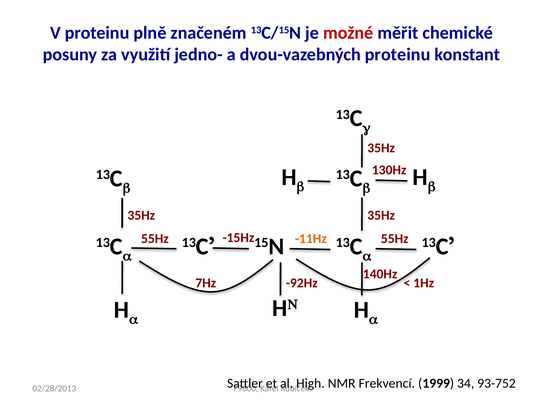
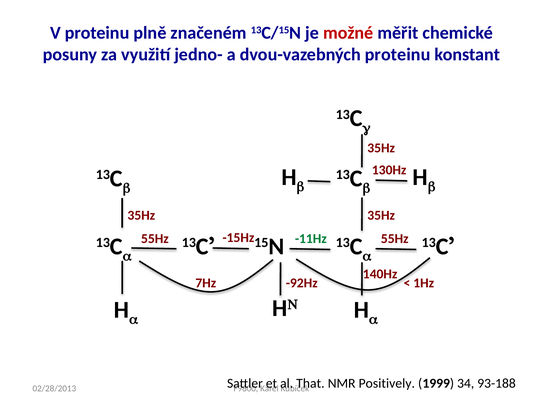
-11Hz colour: orange -> green
High: High -> That
Frekvencí: Frekvencí -> Positively
93-752: 93-752 -> 93-188
